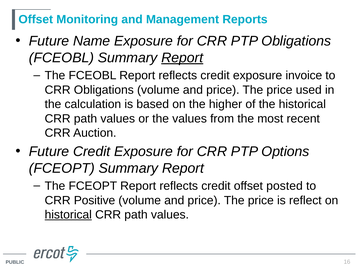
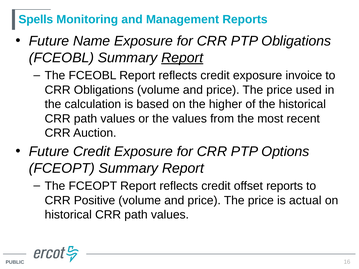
Offset at (36, 19): Offset -> Spells
offset posted: posted -> reports
reflect: reflect -> actual
historical at (68, 215) underline: present -> none
